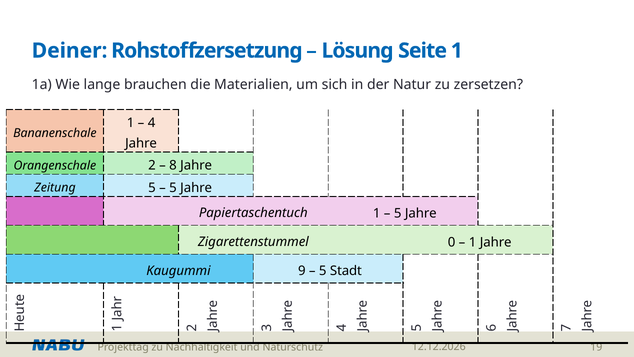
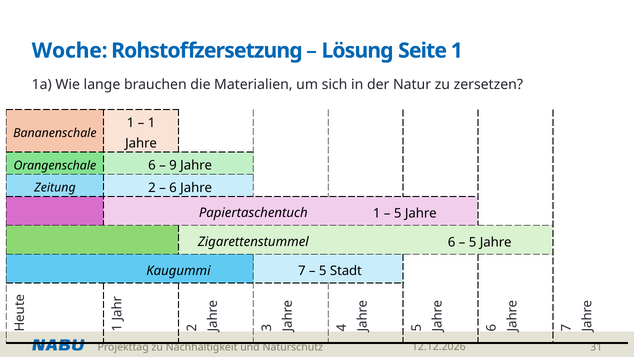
Deiner: Deiner -> Woche
4 at (152, 123): 4 -> 1
Orangenschale 2: 2 -> 6
8: 8 -> 9
Zeitung 5: 5 -> 2
5 at (173, 188): 5 -> 6
Zigarettenstummel 0: 0 -> 6
1 at (473, 242): 1 -> 5
Kaugummi 9: 9 -> 7
19: 19 -> 31
